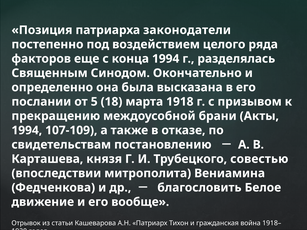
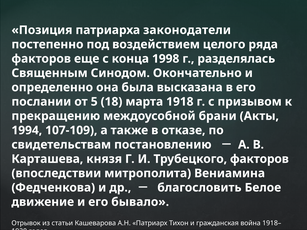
конца 1994: 1994 -> 1998
Трубецкого совестью: совестью -> факторов
вообще: вообще -> бывало
